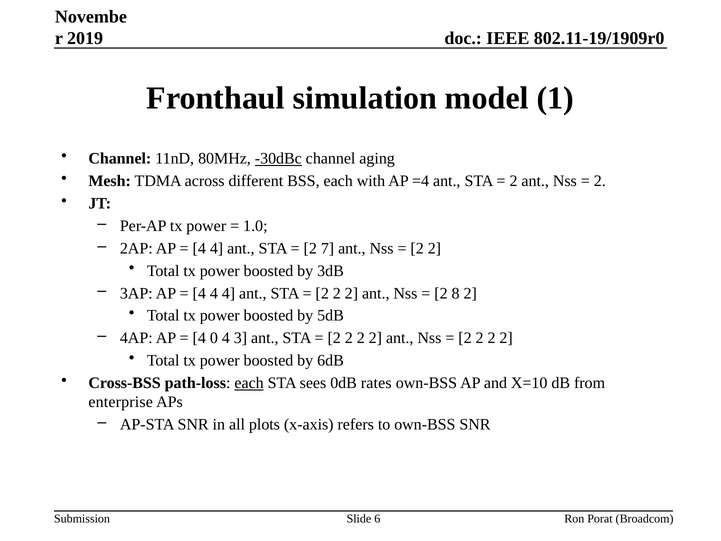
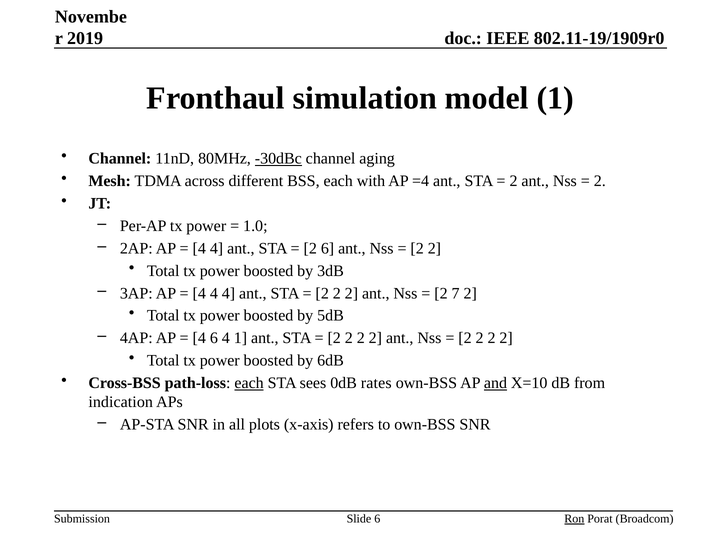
2 7: 7 -> 6
8: 8 -> 7
4 0: 0 -> 6
4 3: 3 -> 1
and underline: none -> present
enterprise: enterprise -> indication
Ron underline: none -> present
